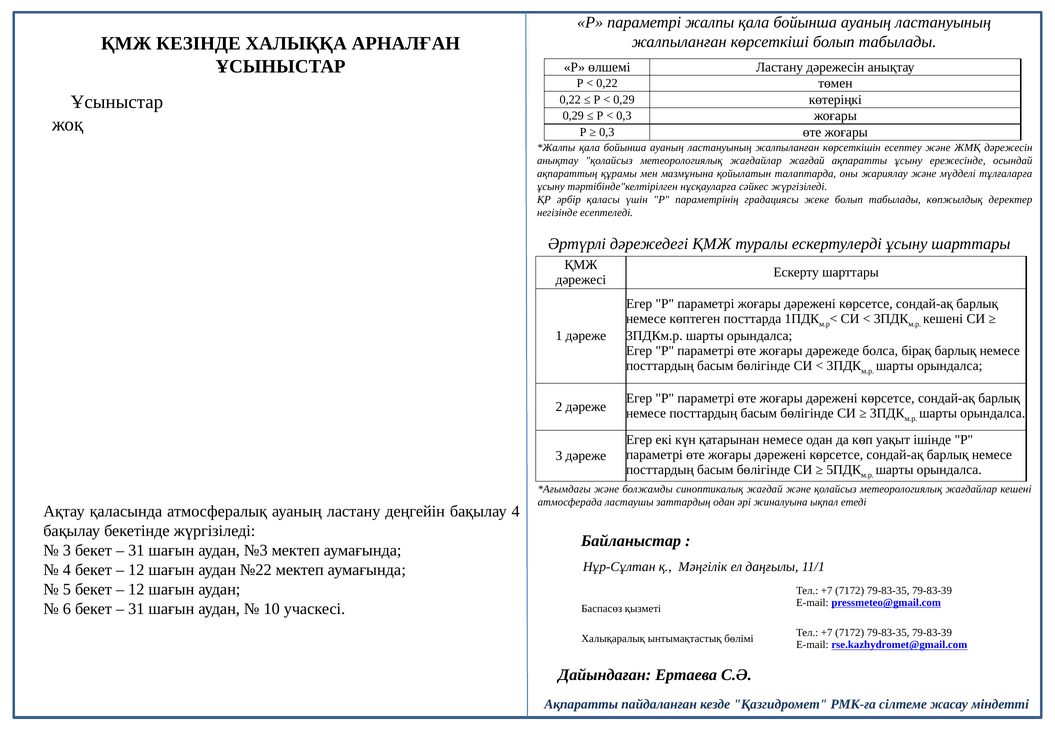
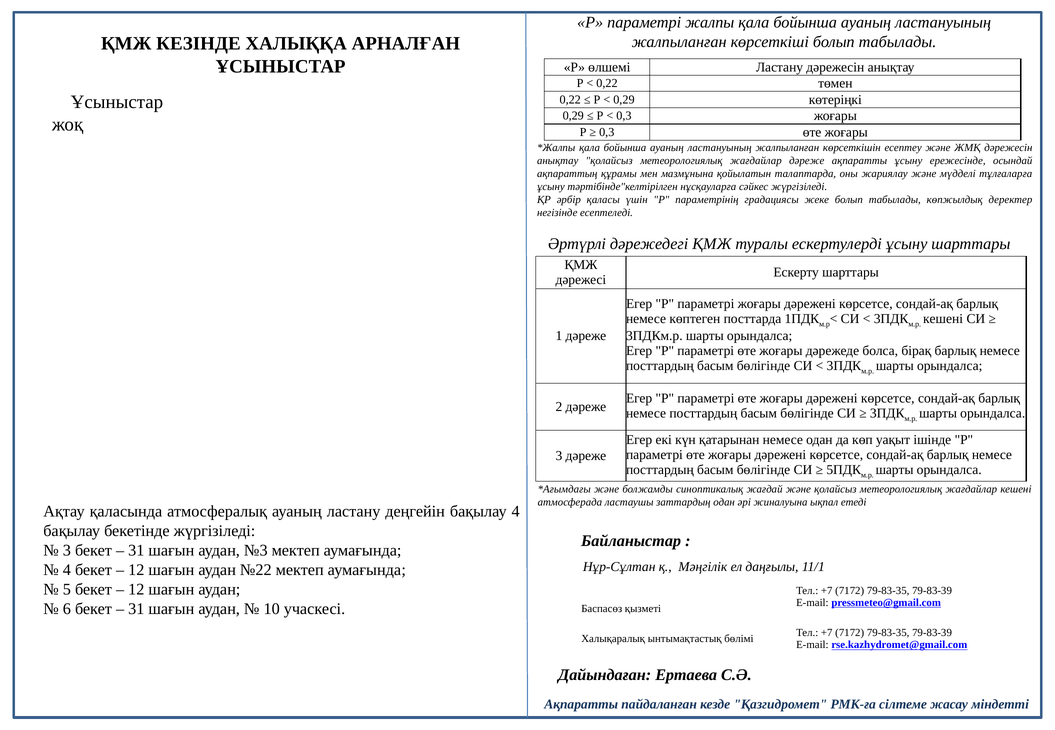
жағдайлар жағдай: жағдай -> дәреже
